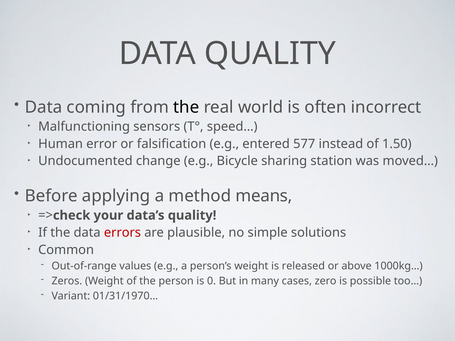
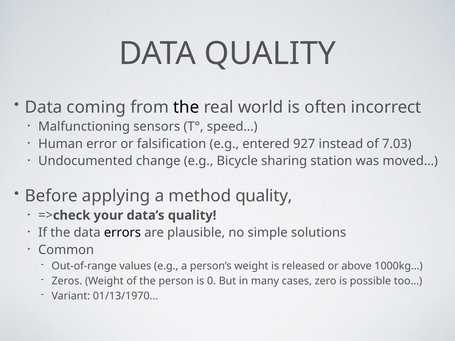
577: 577 -> 927
1.50: 1.50 -> 7.03
method means: means -> quality
errors colour: red -> black
01/31/1970…: 01/31/1970… -> 01/13/1970…
